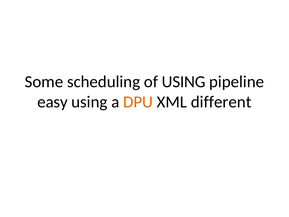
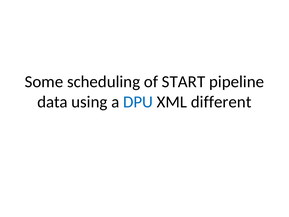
of USING: USING -> START
easy: easy -> data
DPU colour: orange -> blue
